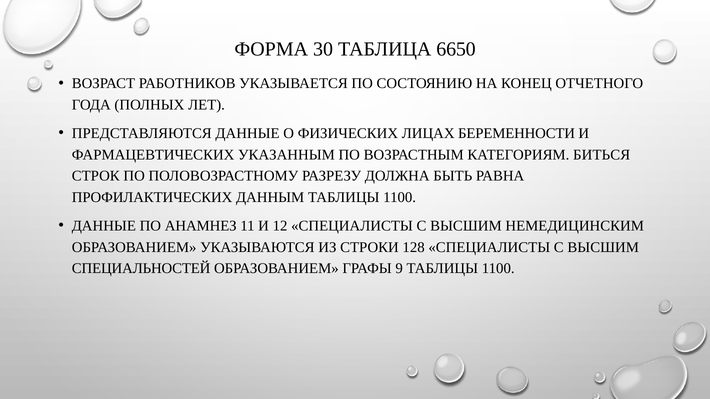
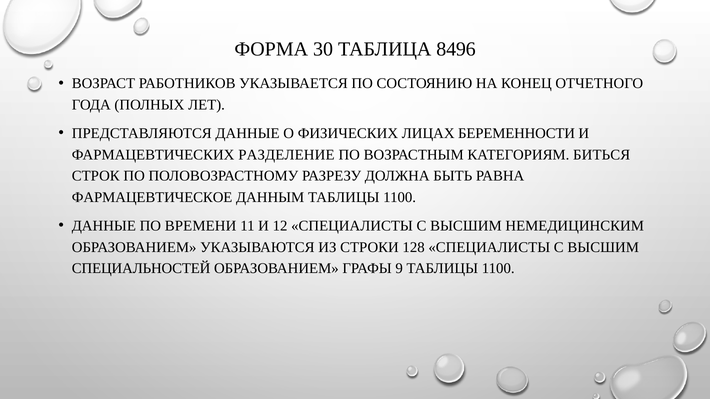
6650: 6650 -> 8496
УКАЗАННЫМ: УКАЗАННЫМ -> РАЗДЕЛЕНИЕ
ПРОФИЛАКТИЧЕСКИХ: ПРОФИЛАКТИЧЕСКИХ -> ФАРМАЦЕВТИЧЕСКОЕ
АНАМНЕЗ: АНАМНЕЗ -> ВРЕМЕНИ
